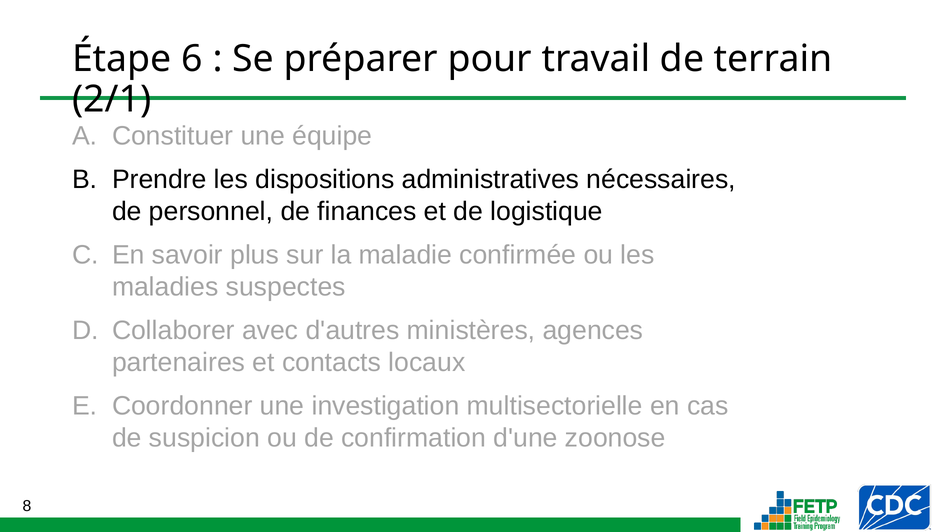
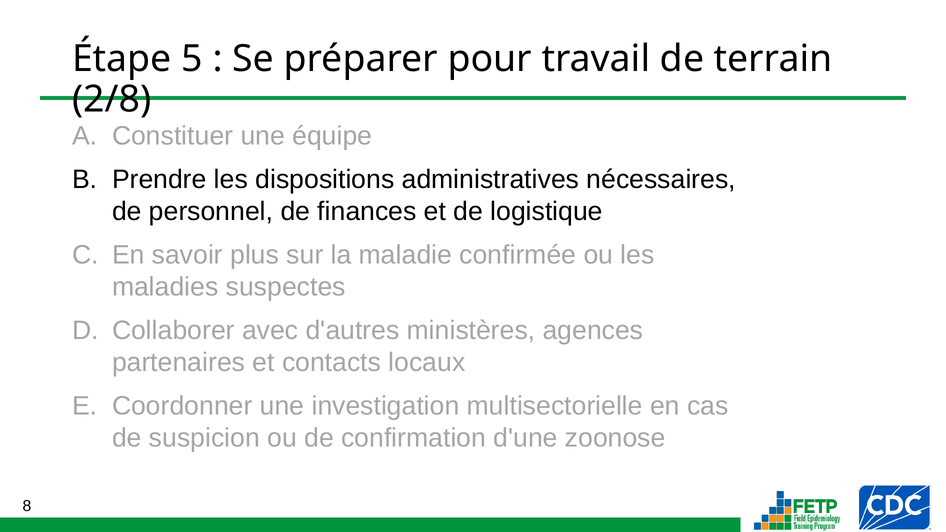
6: 6 -> 5
2/1: 2/1 -> 2/8
